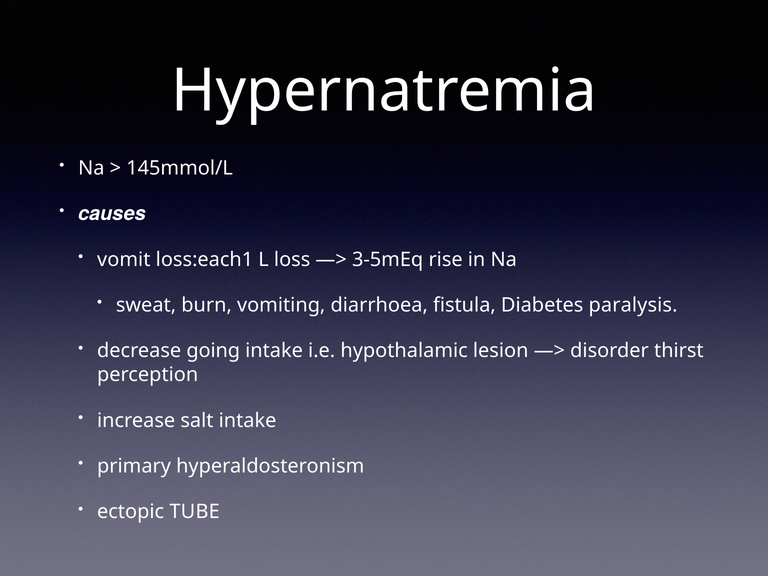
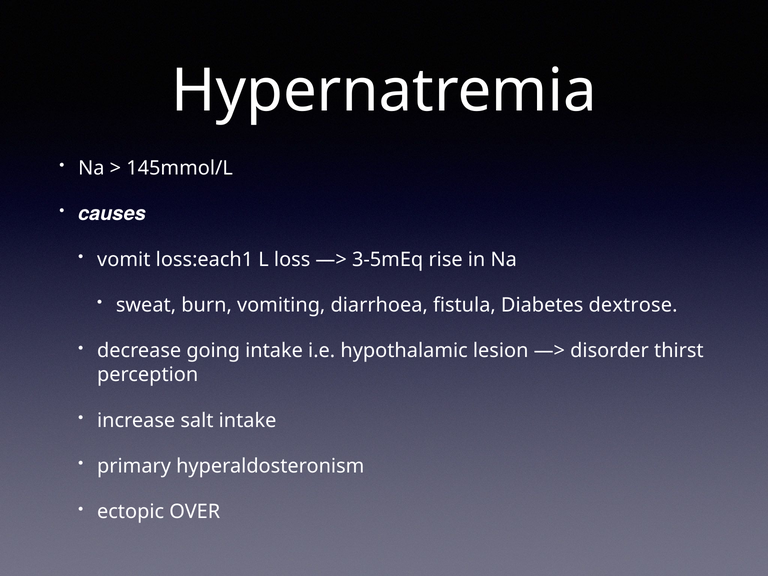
paralysis: paralysis -> dextrose
TUBE: TUBE -> OVER
